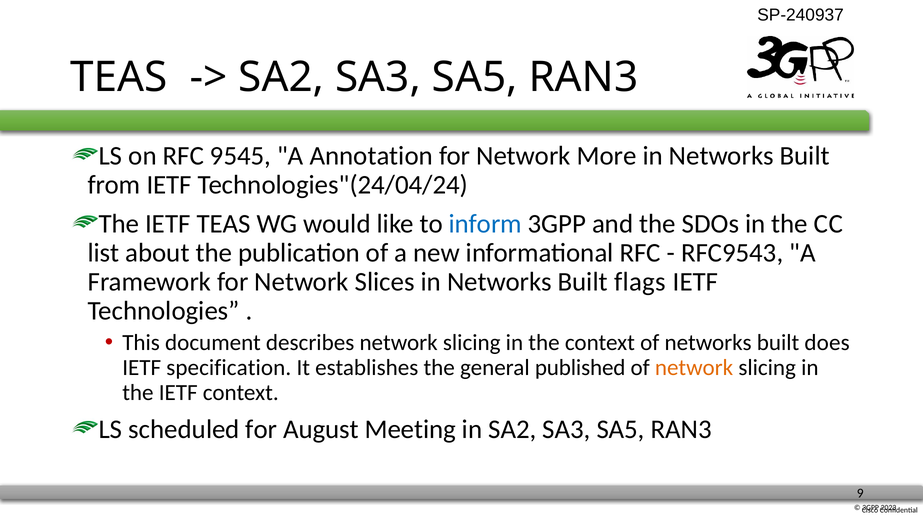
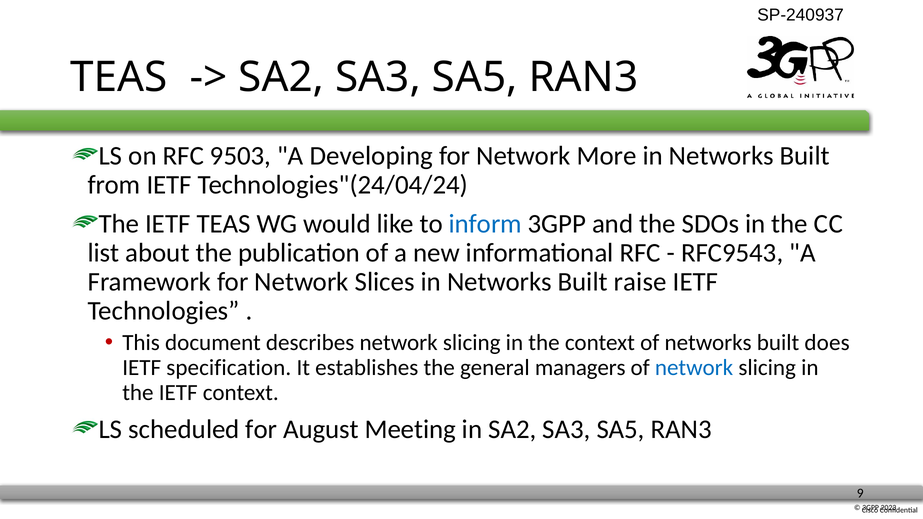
9545: 9545 -> 9503
Annotation: Annotation -> Developing
flags: flags -> raise
published: published -> managers
network at (694, 368) colour: orange -> blue
